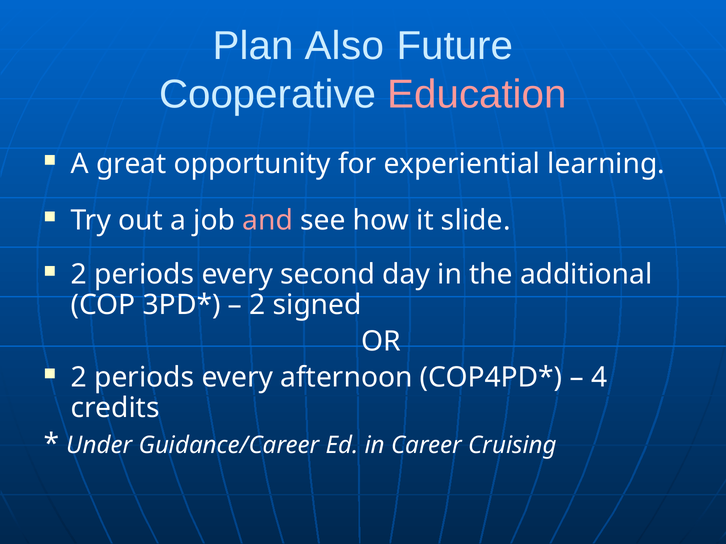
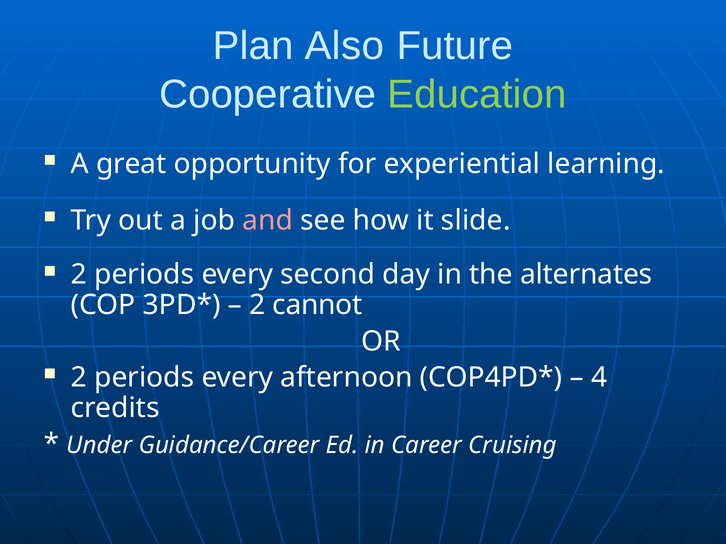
Education colour: pink -> light green
additional: additional -> alternates
signed: signed -> cannot
